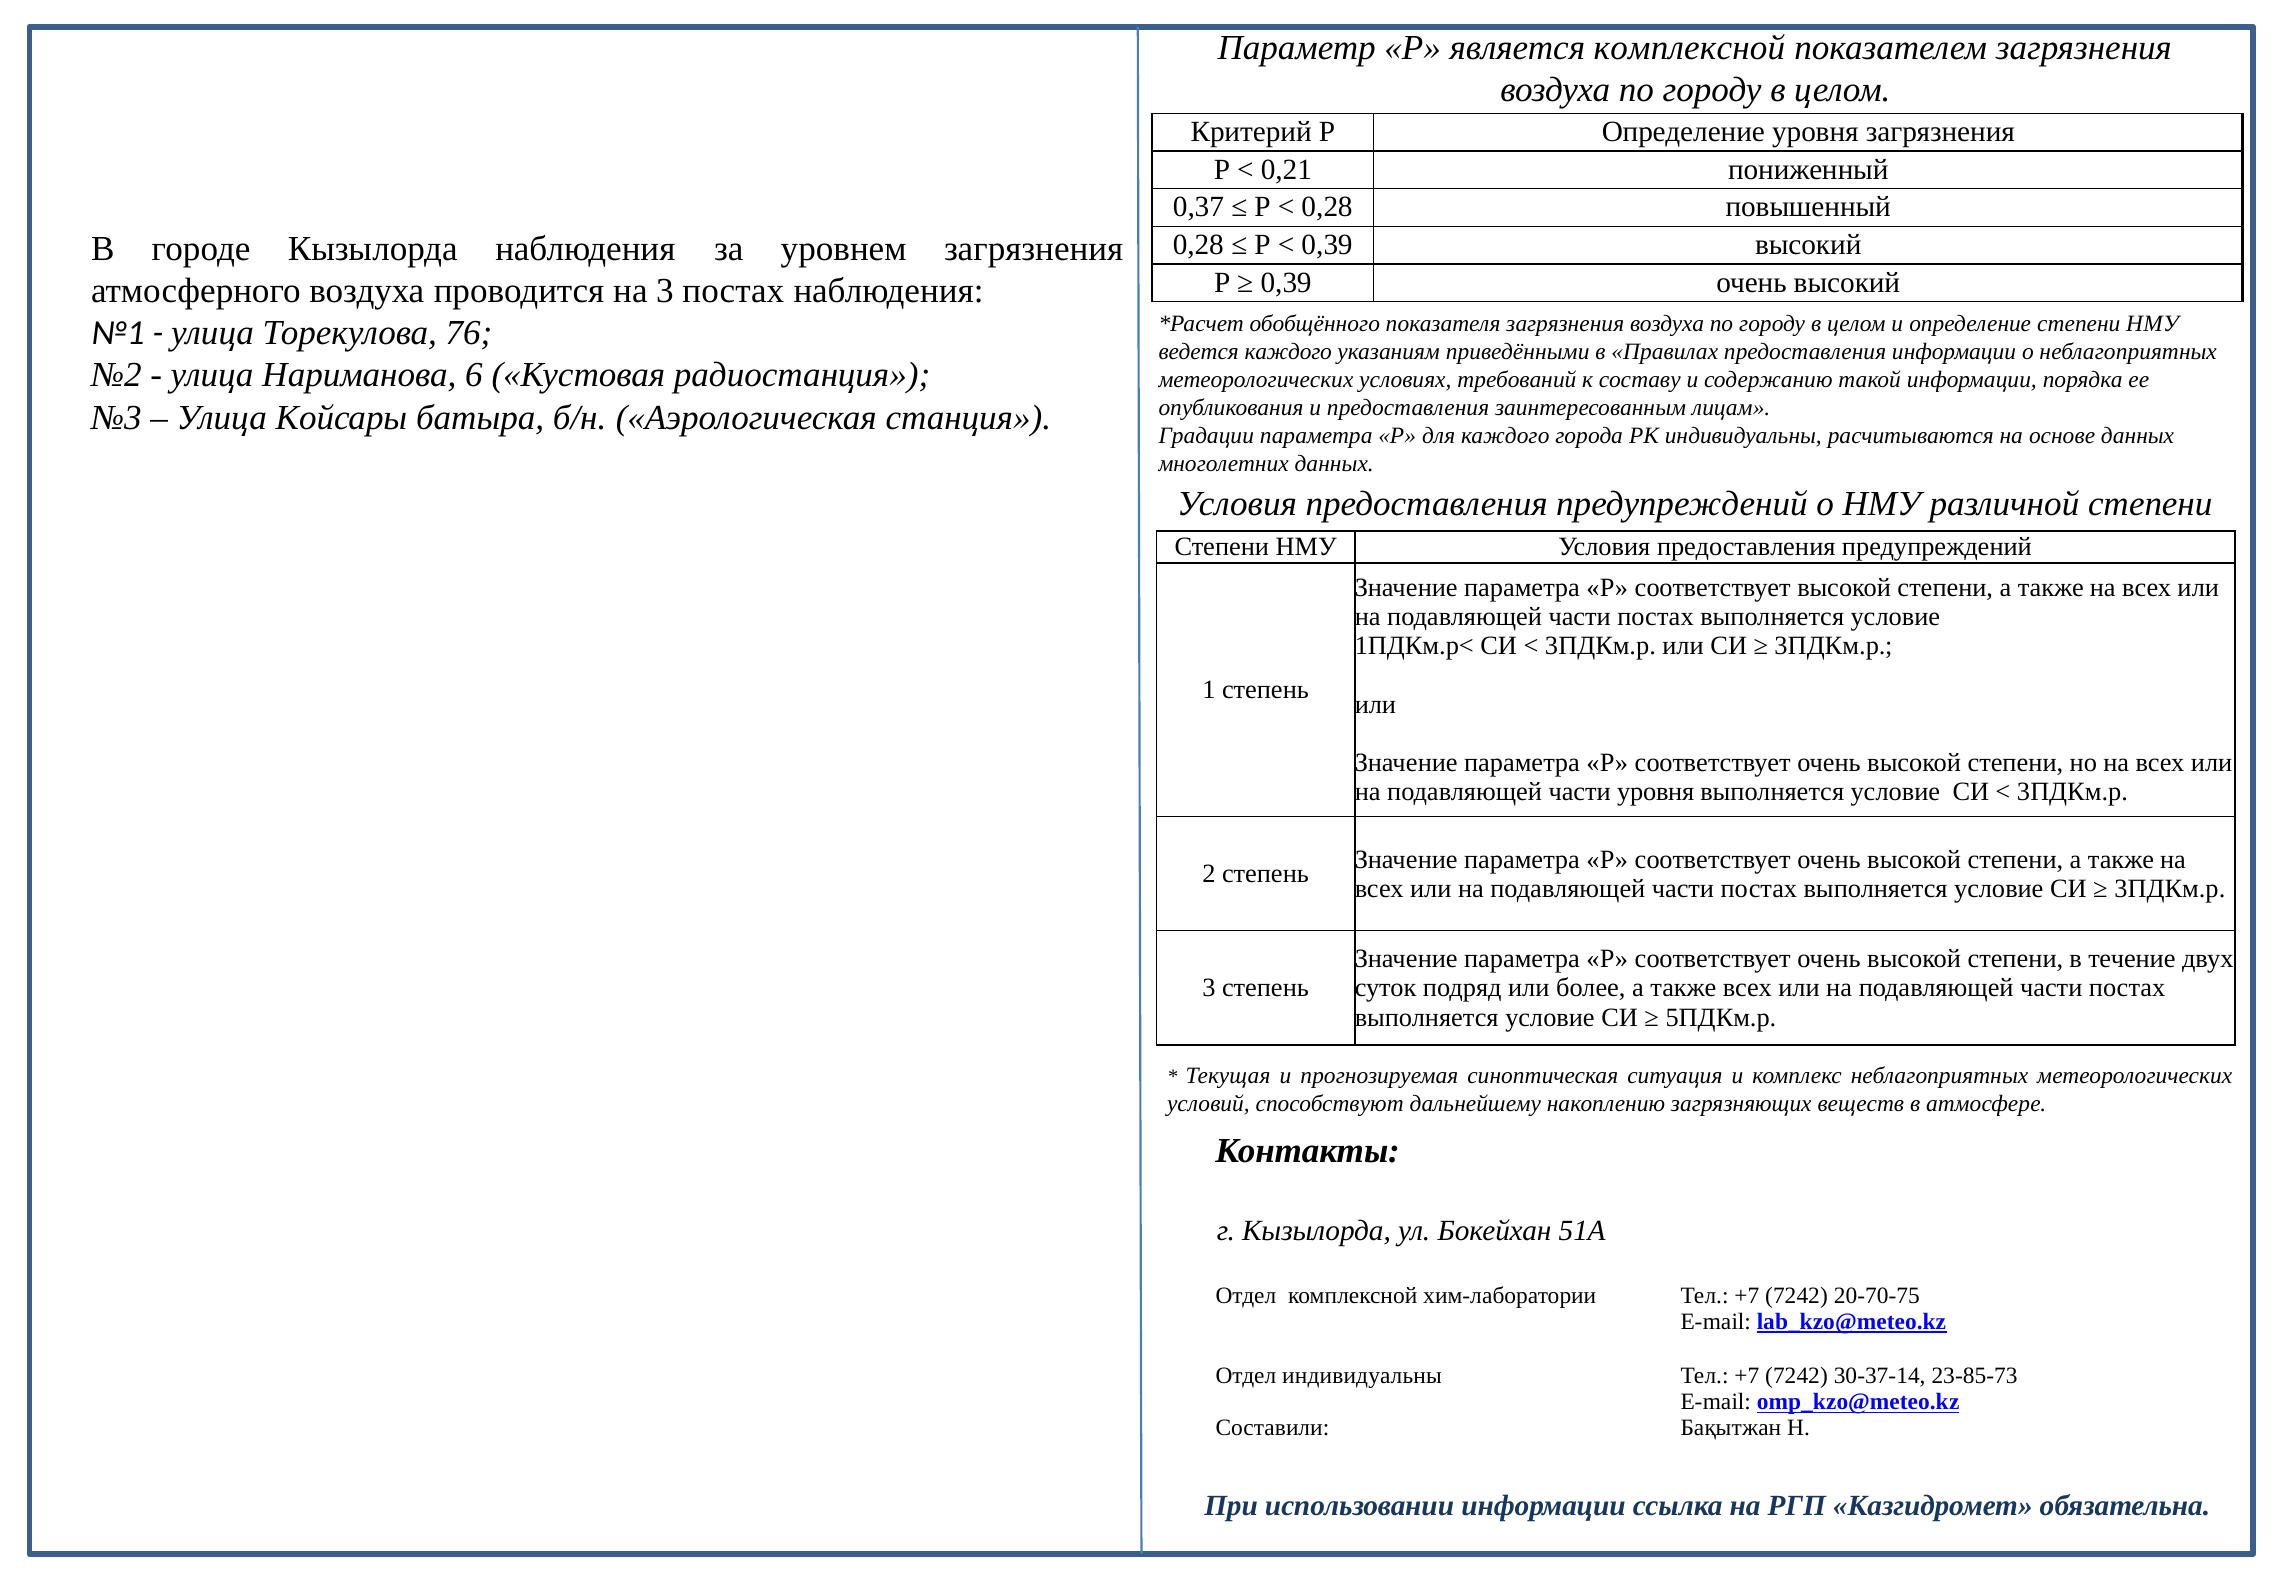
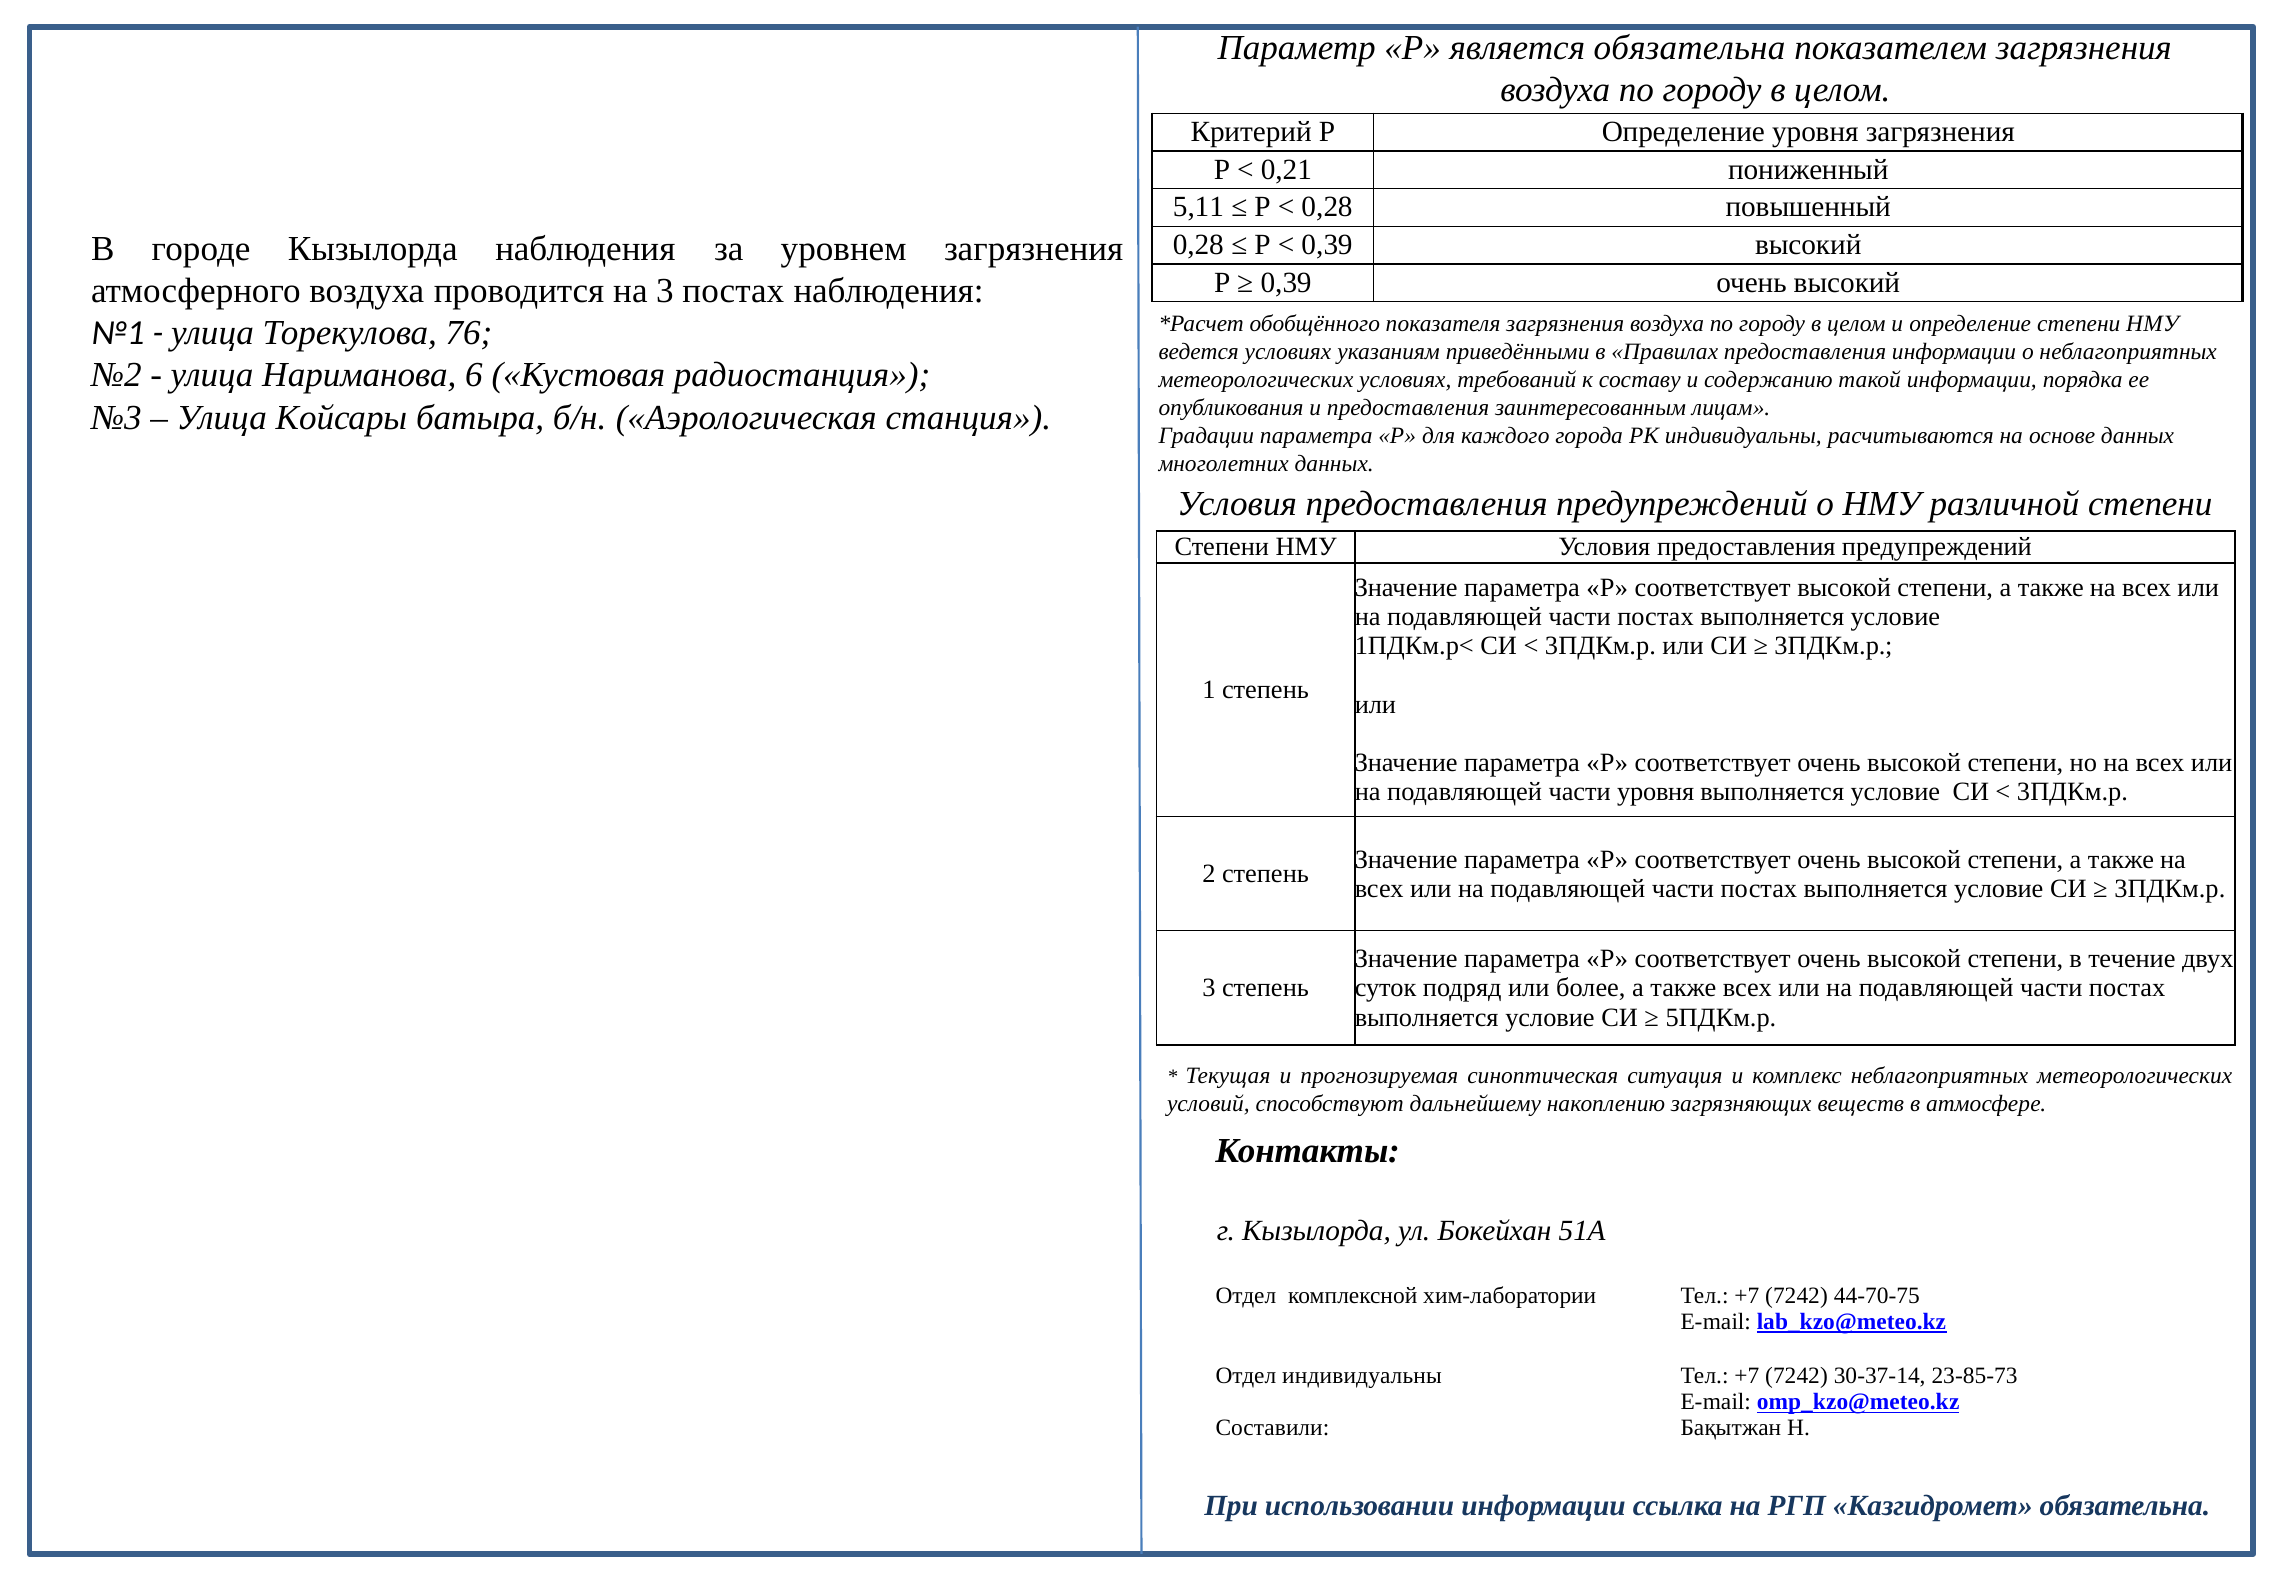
является комплексной: комплексной -> обязательна
0,37: 0,37 -> 5,11
ведется каждого: каждого -> условиях
20-70-75: 20-70-75 -> 44-70-75
